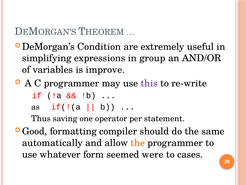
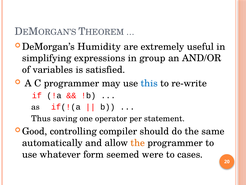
Condition: Condition -> Humidity
improve: improve -> satisfied
this colour: purple -> blue
formatting: formatting -> controlling
